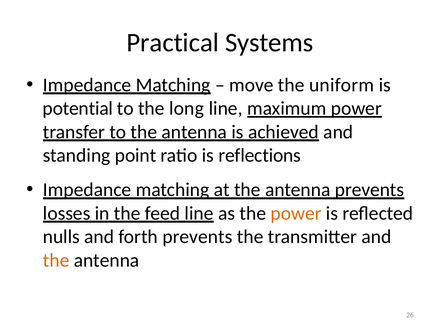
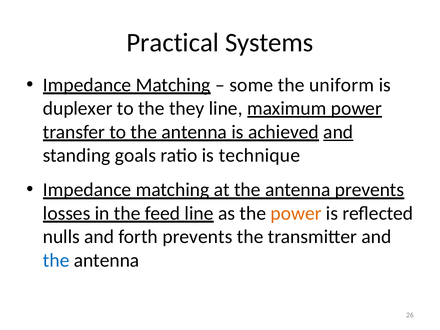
move: move -> some
potential: potential -> duplexer
long: long -> they
and at (338, 132) underline: none -> present
point: point -> goals
reflections: reflections -> technique
the at (56, 260) colour: orange -> blue
